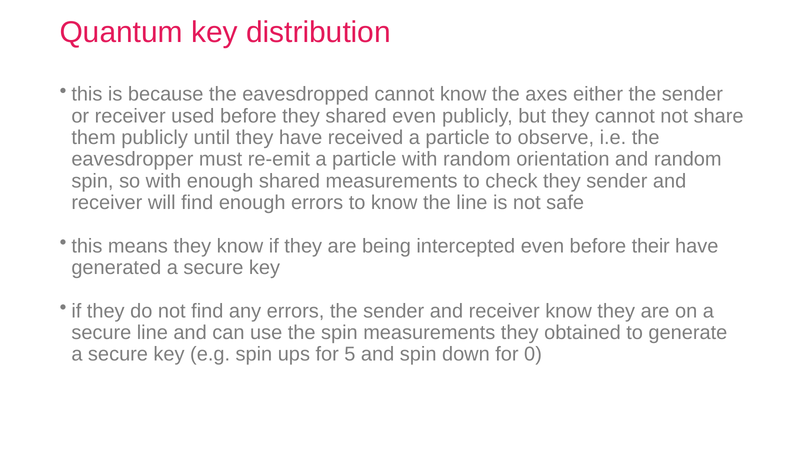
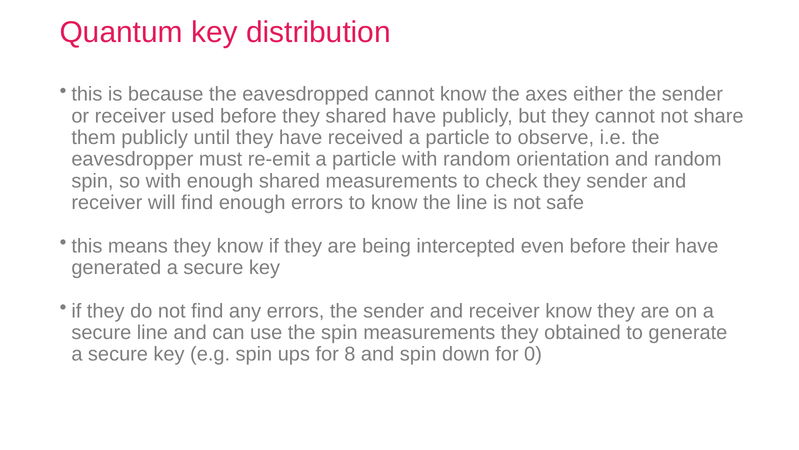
shared even: even -> have
5: 5 -> 8
